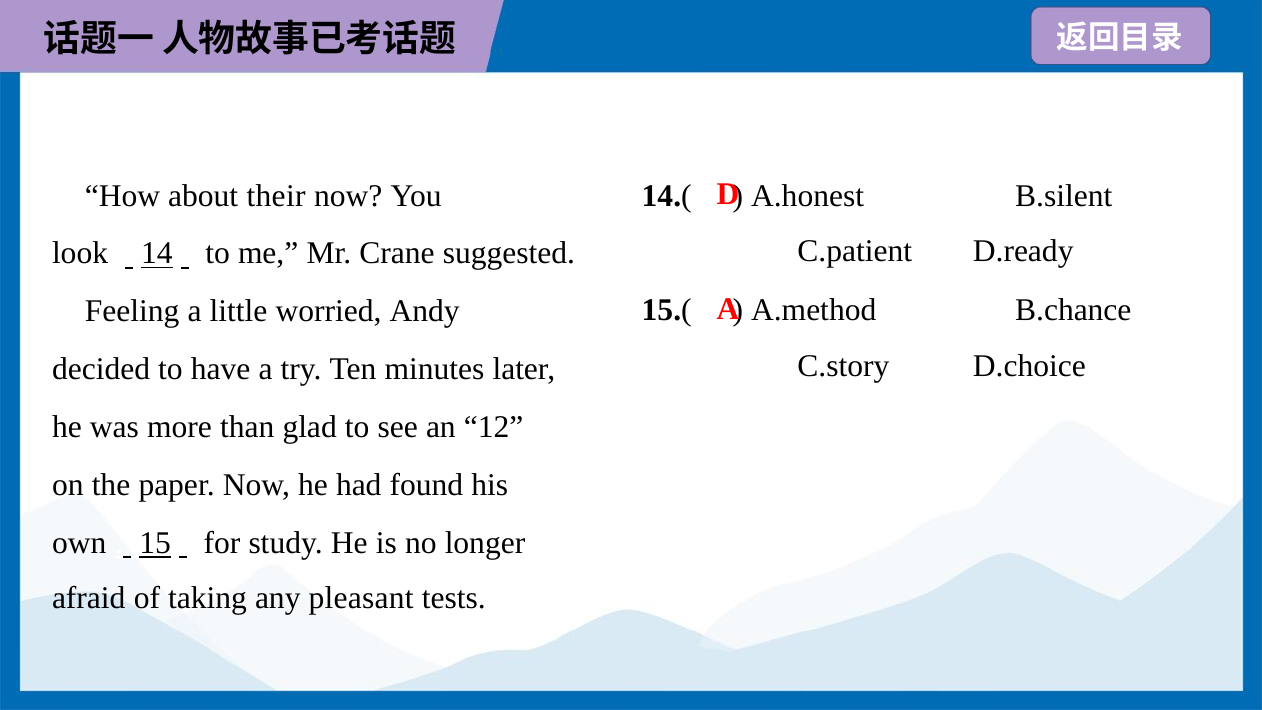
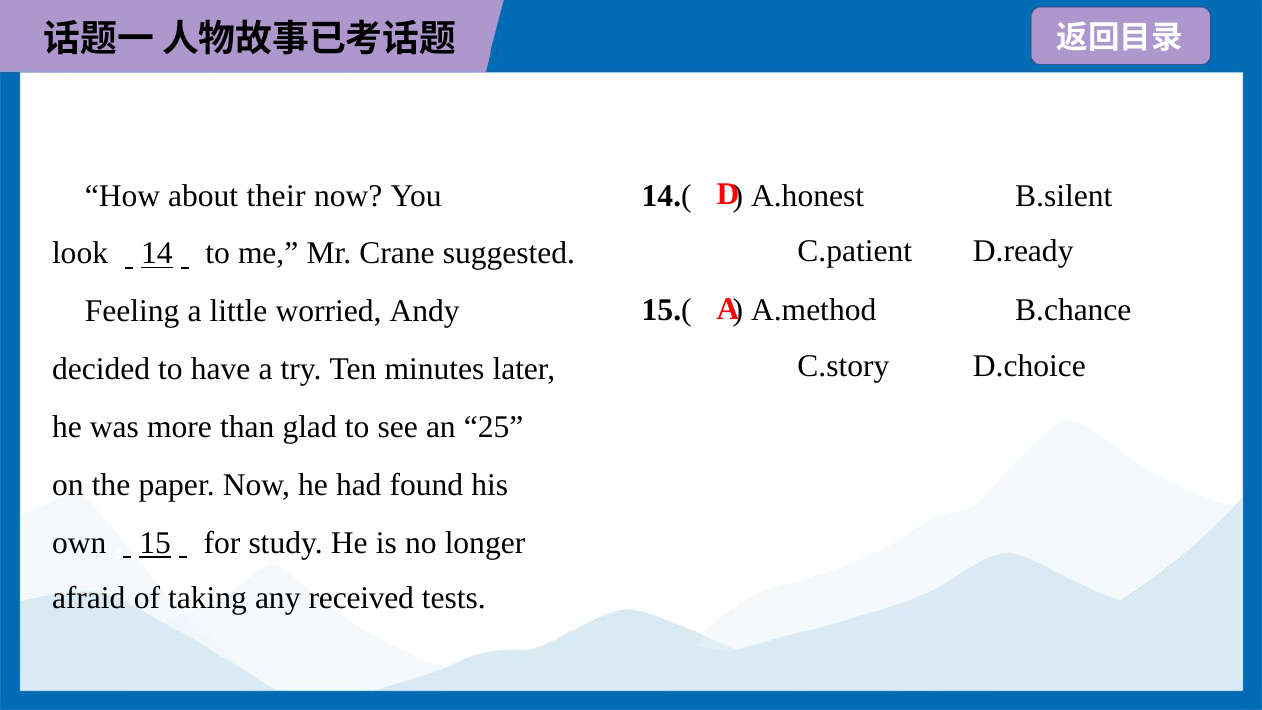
12: 12 -> 25
pleasant: pleasant -> received
